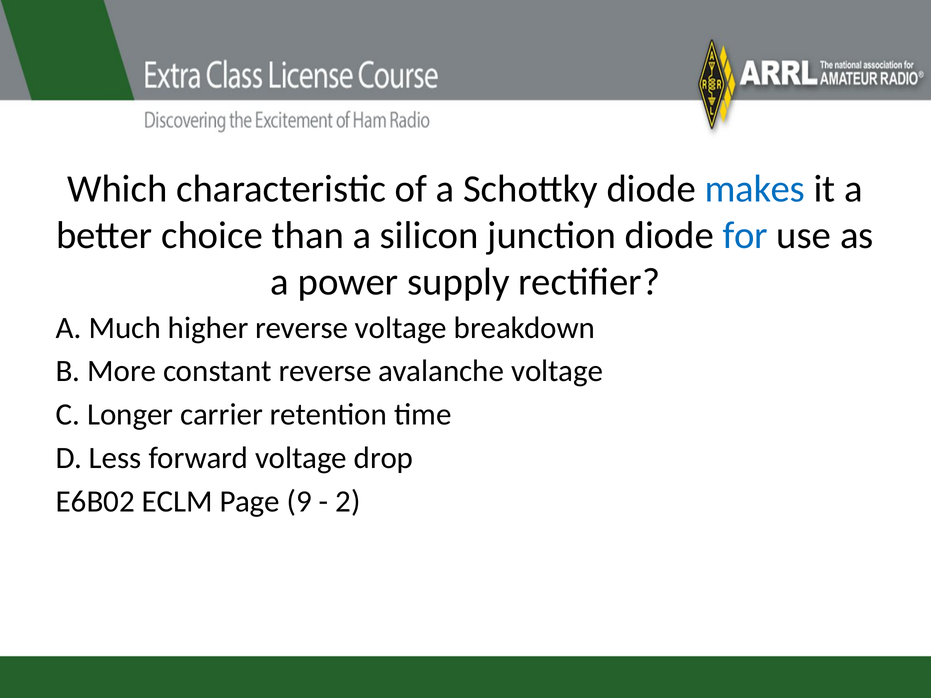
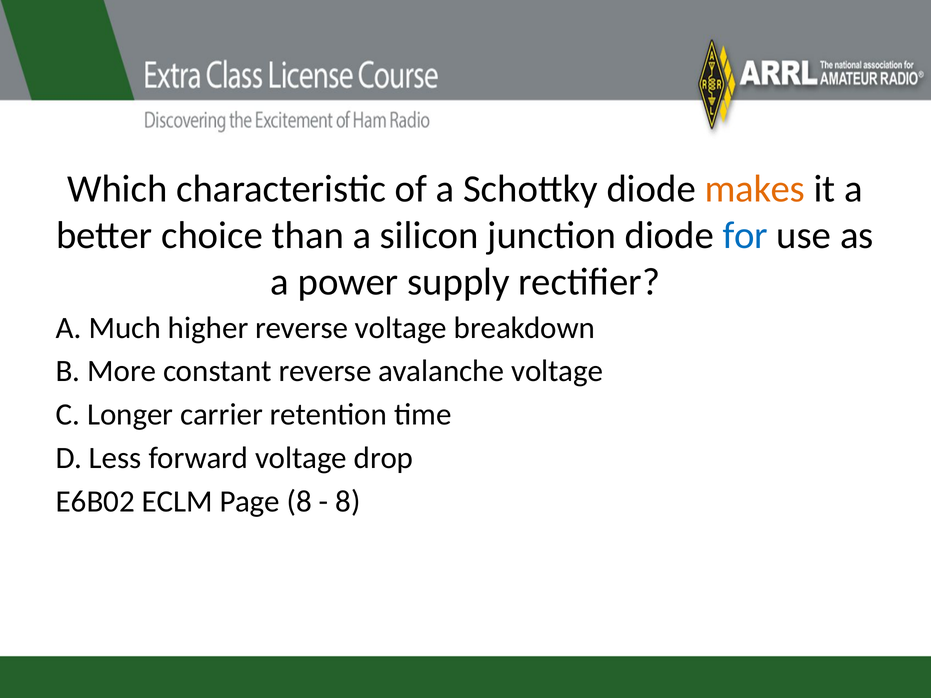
makes colour: blue -> orange
Page 9: 9 -> 8
2 at (348, 502): 2 -> 8
